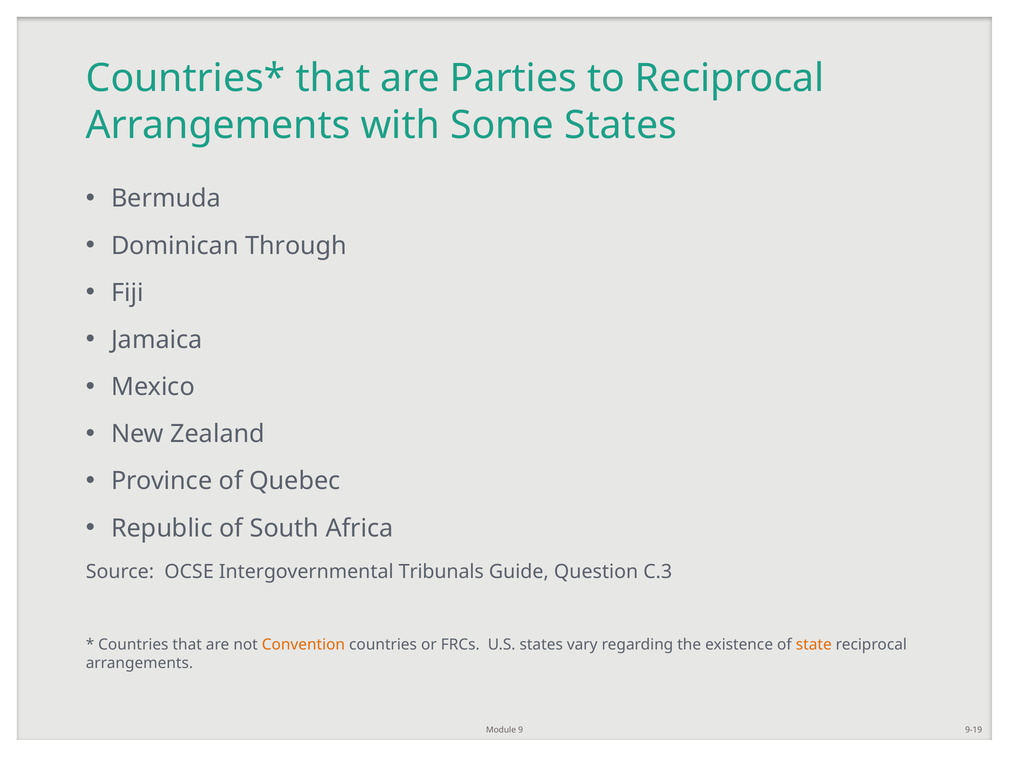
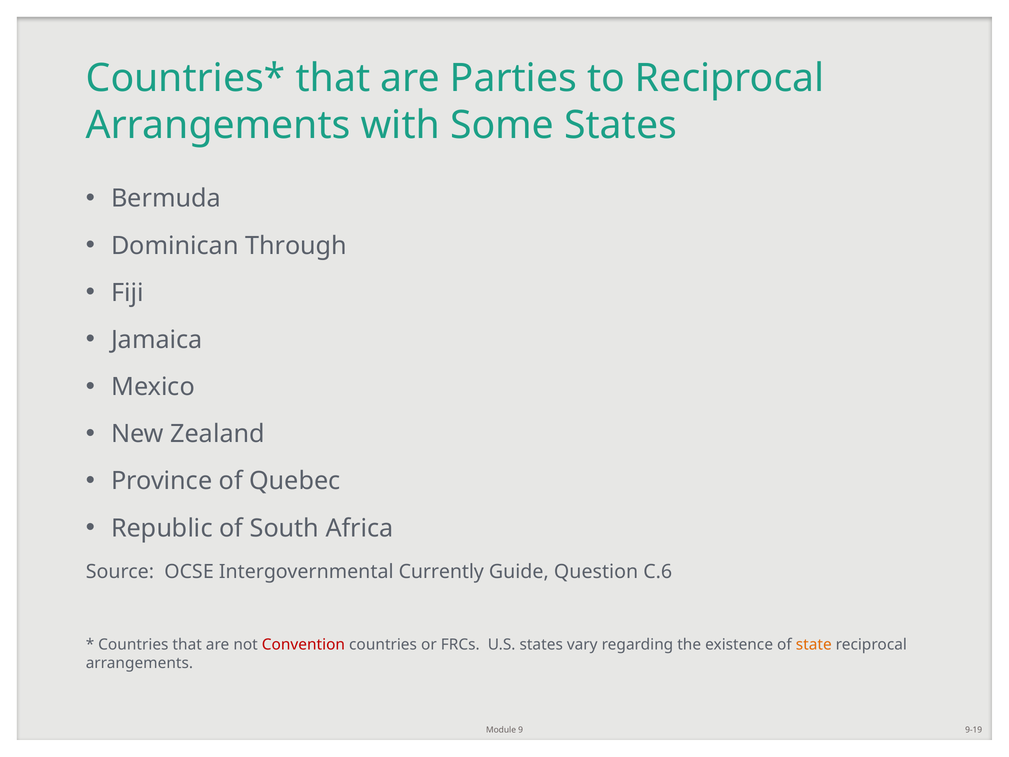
Tribunals: Tribunals -> Currently
C.3: C.3 -> C.6
Convention colour: orange -> red
